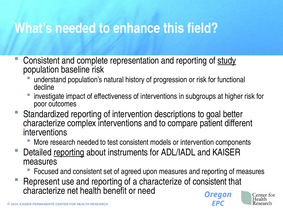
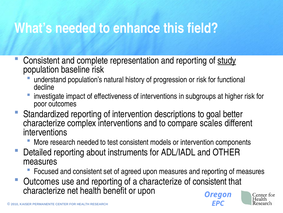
patient: patient -> scales
reporting at (69, 152) underline: present -> none
and KAISER: KAISER -> OTHER
Represent at (41, 181): Represent -> Outcomes
or need: need -> upon
